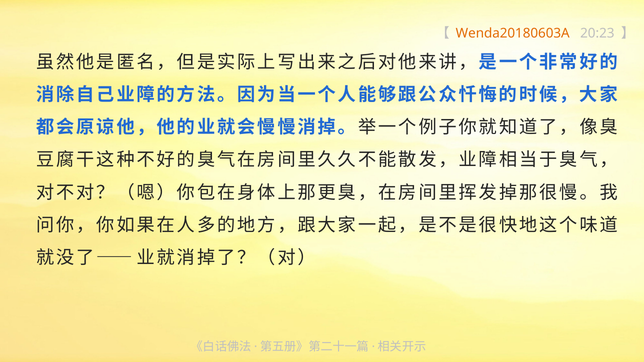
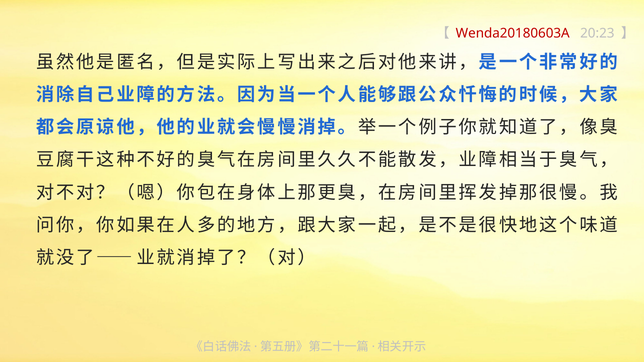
Wenda20180603A colour: orange -> red
